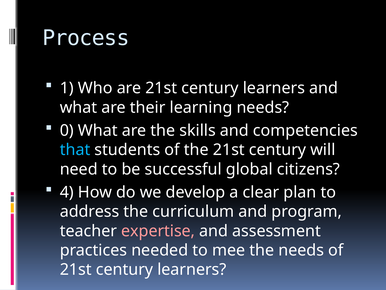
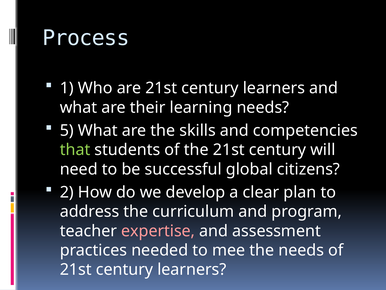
0: 0 -> 5
that colour: light blue -> light green
4: 4 -> 2
